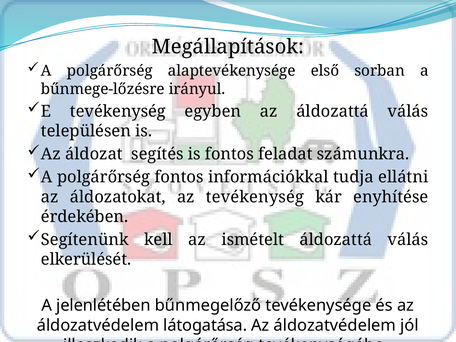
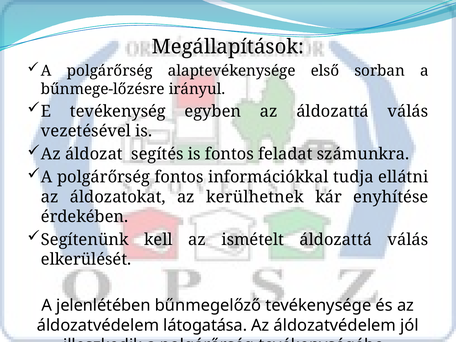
településen: településen -> vezetésével
az tevékenység: tevékenység -> kerülhetnek
